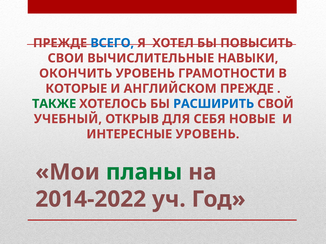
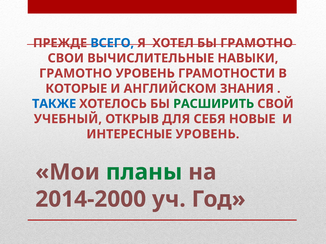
БЫ ПОВЫСИТЬ: ПОВЫСИТЬ -> ГРАМОТНО
ОКОНЧИТЬ at (76, 74): ОКОНЧИТЬ -> ГРАМОТНО
АНГЛИЙСКОМ ПРЕЖДЕ: ПРЕЖДЕ -> ЗНАНИЯ
ТАКЖЕ colour: green -> blue
РАСШИРИТЬ colour: blue -> green
2014-2022: 2014-2022 -> 2014-2000
